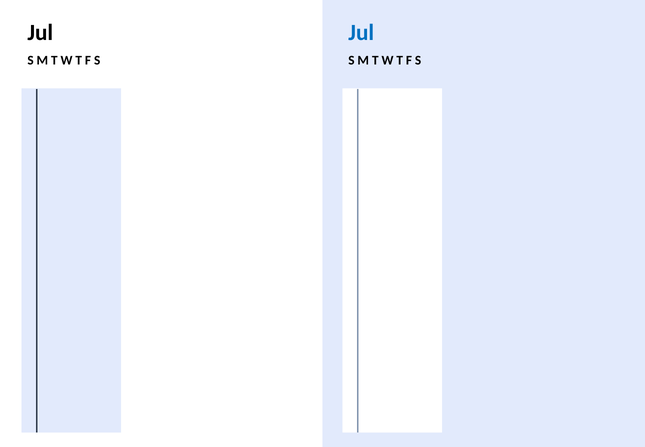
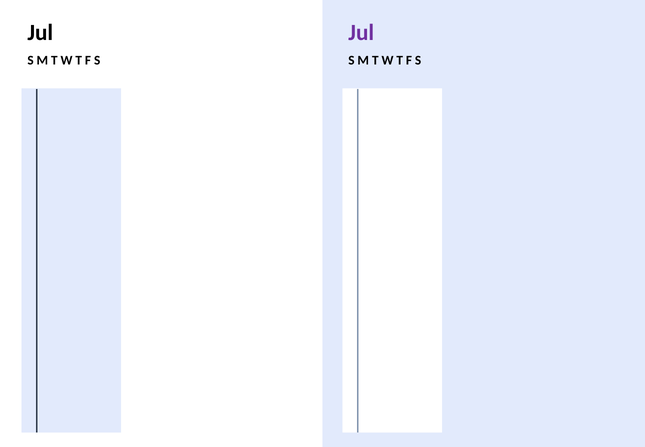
Jul at (361, 33) colour: blue -> purple
